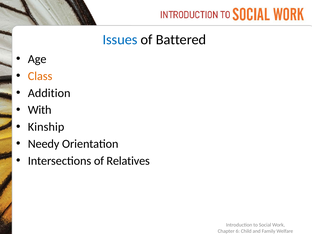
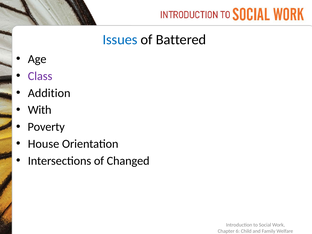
Class colour: orange -> purple
Kinship: Kinship -> Poverty
Needy: Needy -> House
Relatives: Relatives -> Changed
